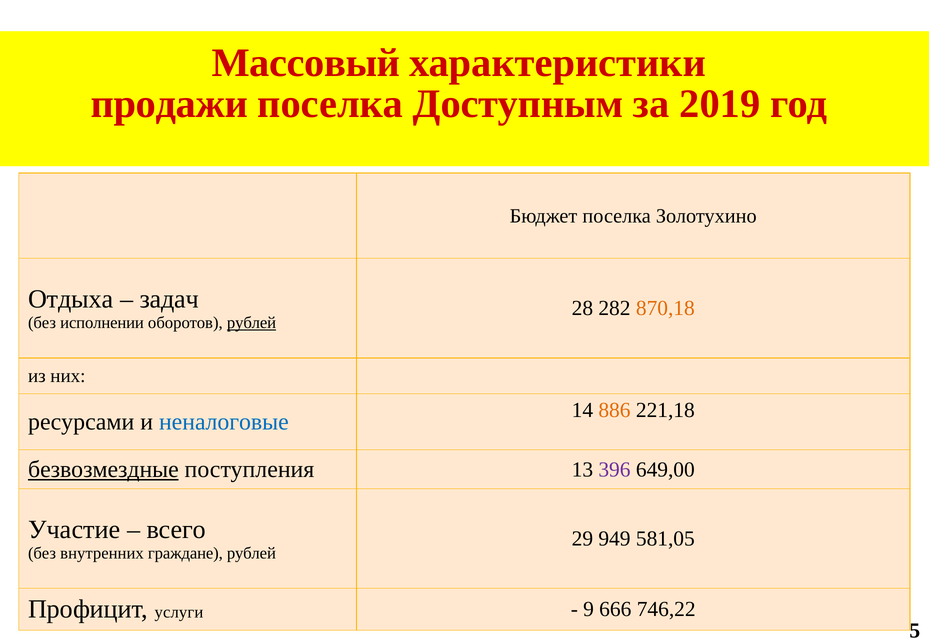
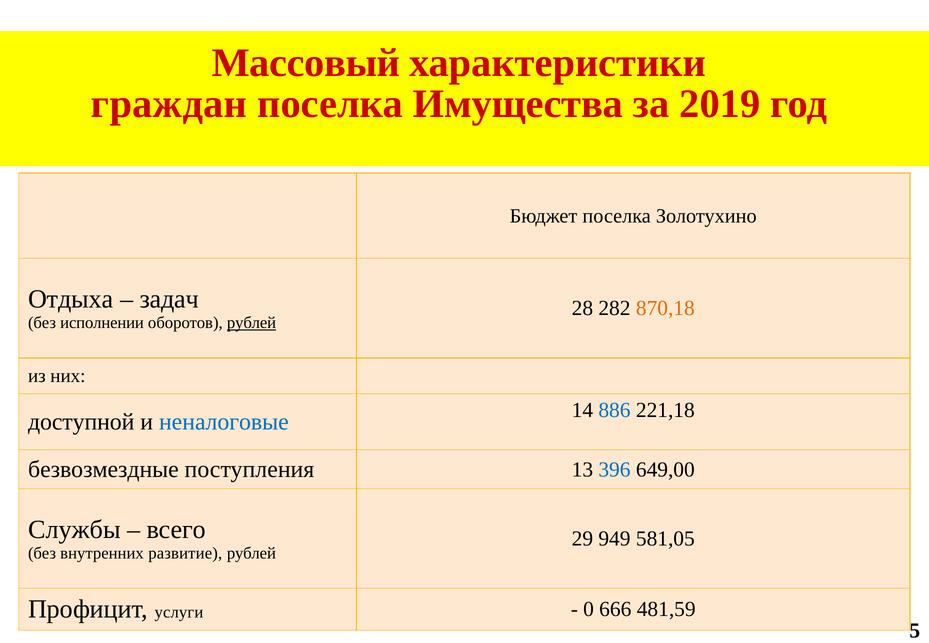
продажи: продажи -> граждан
Доступным: Доступным -> Имущества
886 colour: orange -> blue
ресурсами: ресурсами -> доступной
безвозмездные underline: present -> none
396 colour: purple -> blue
Участие: Участие -> Службы
граждане: граждане -> развитие
9: 9 -> 0
746,22: 746,22 -> 481,59
